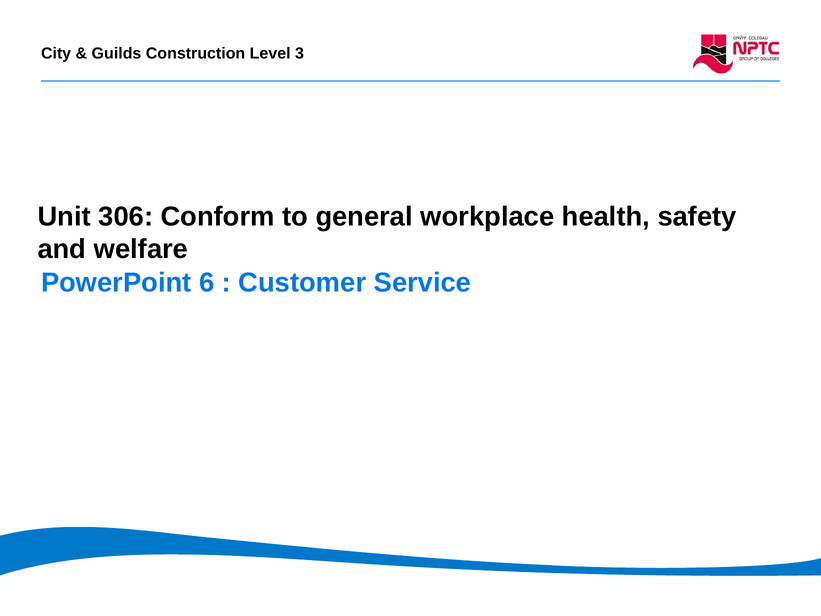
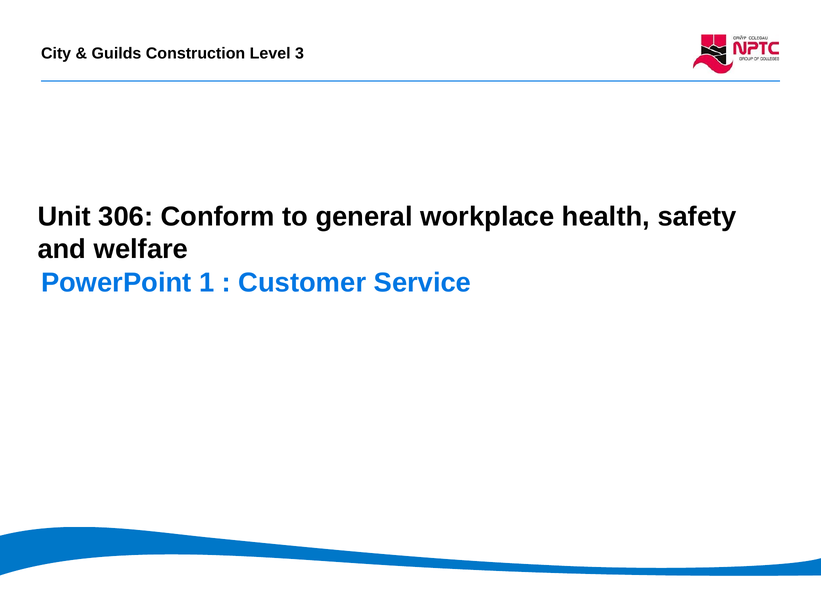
6: 6 -> 1
